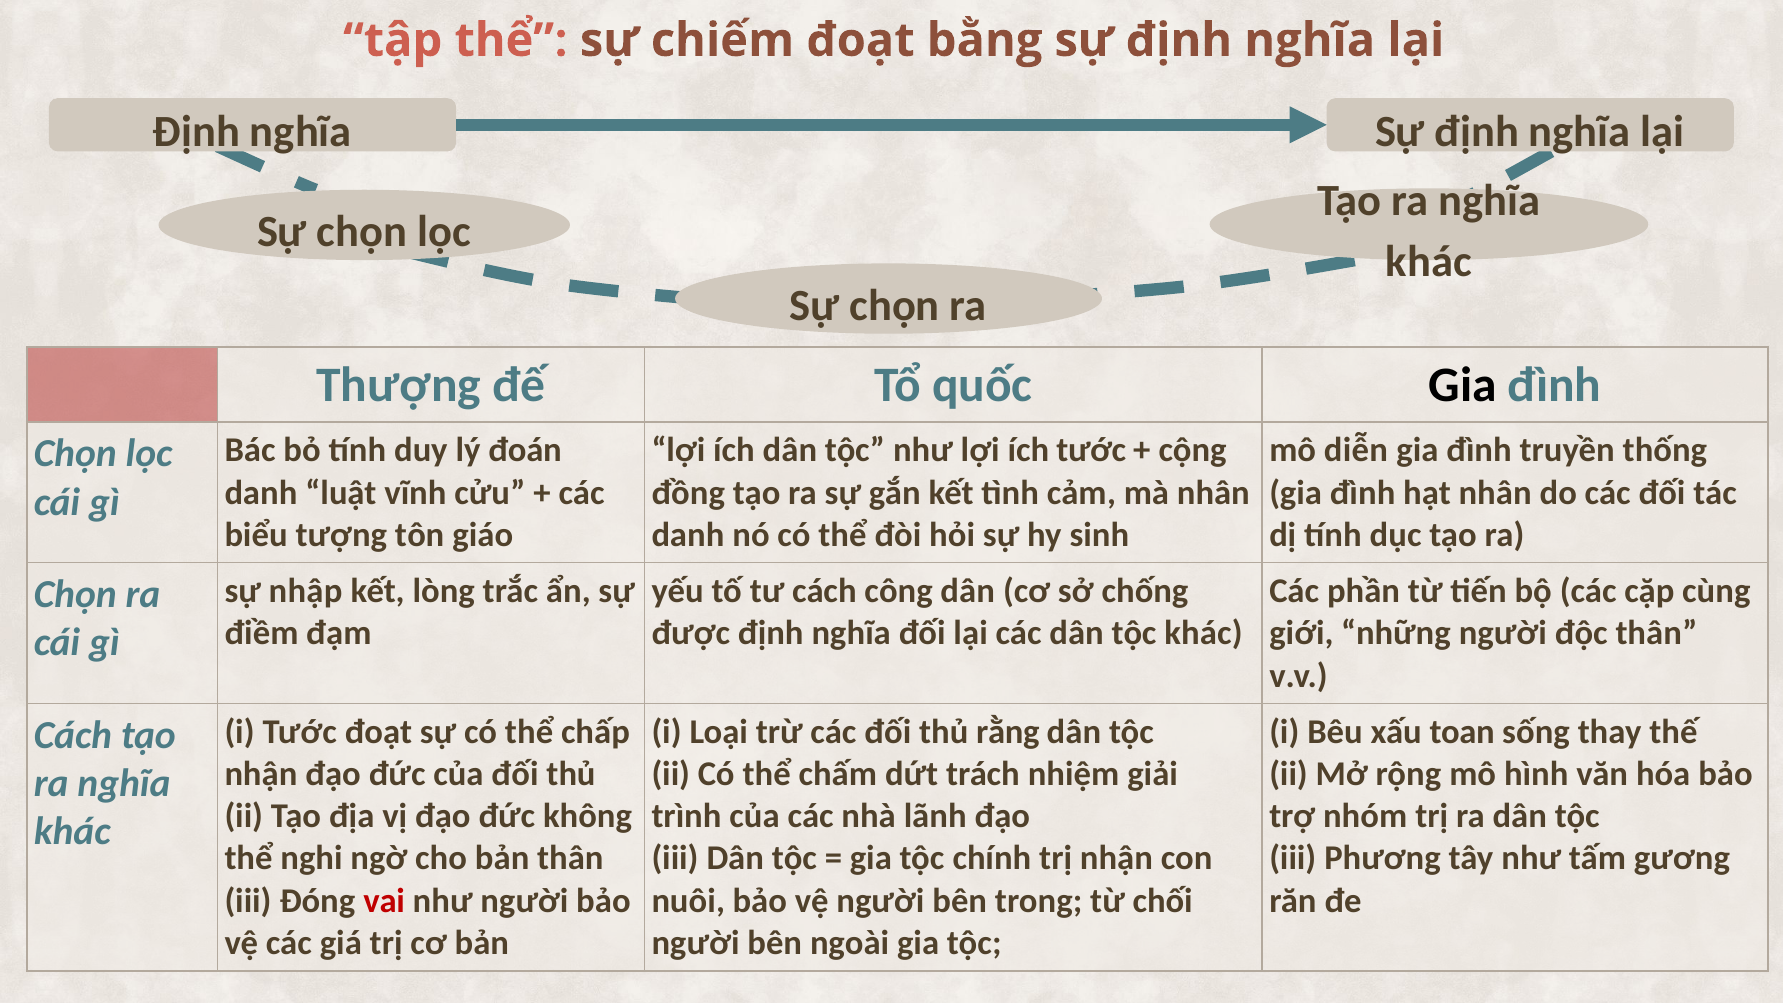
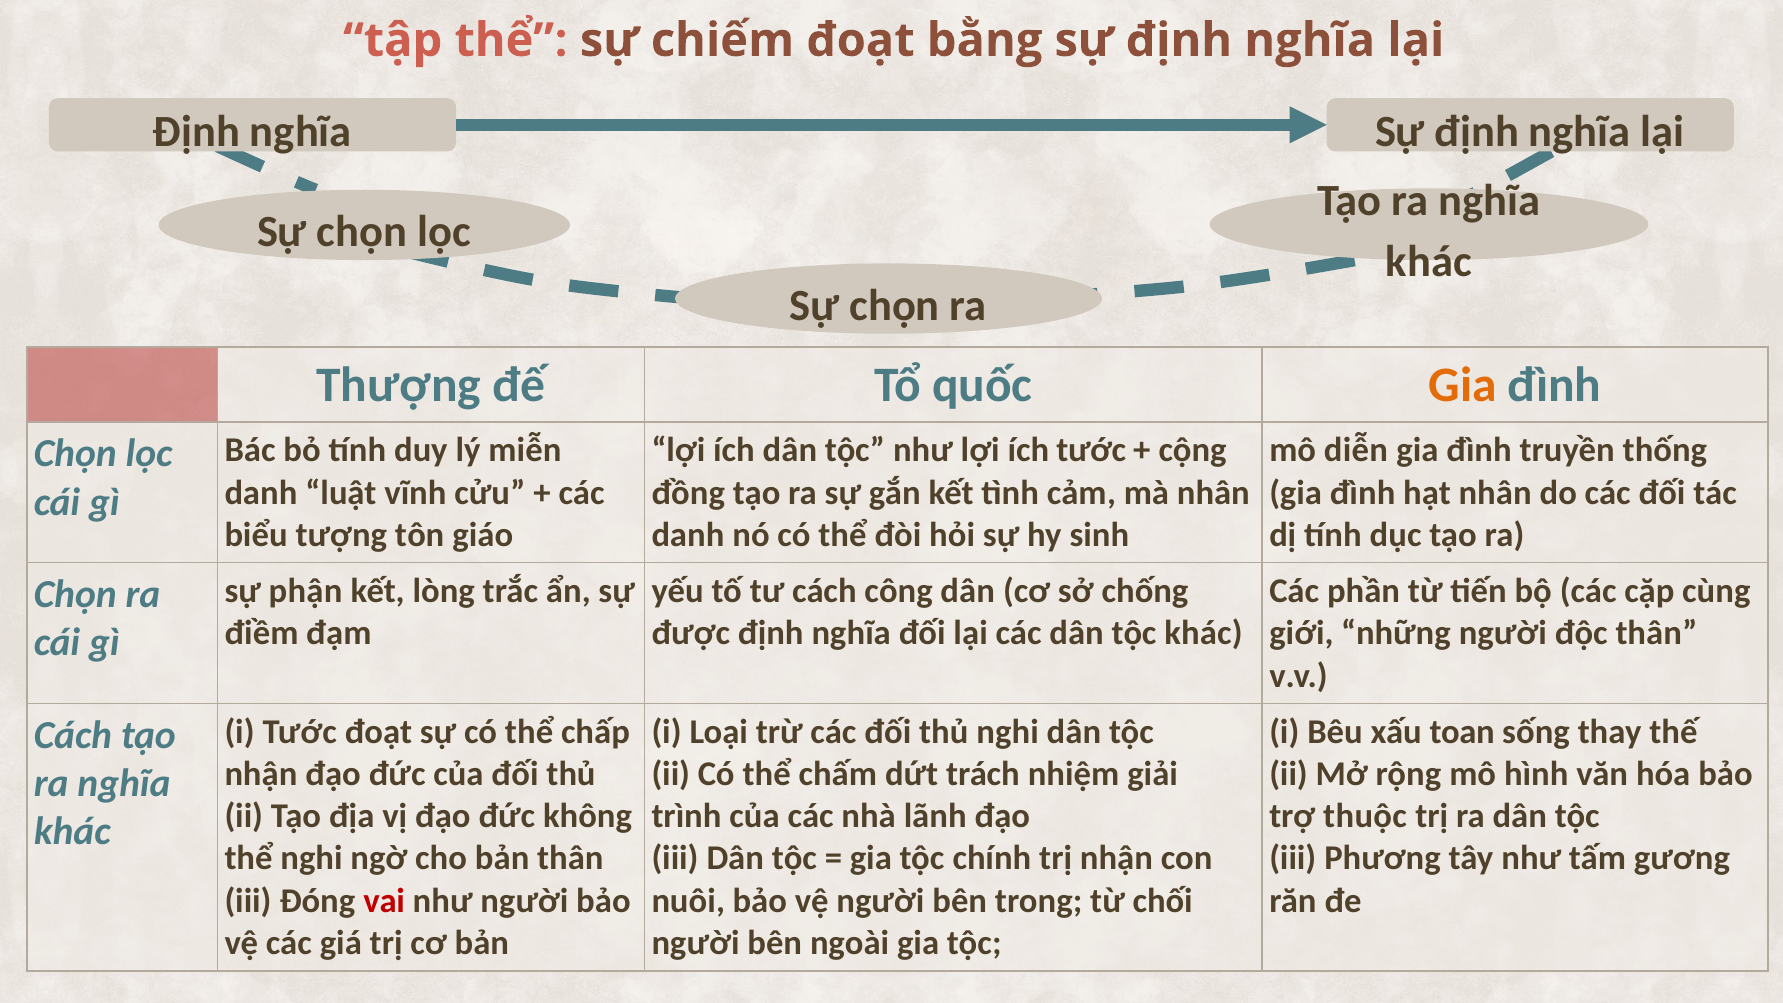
Gia at (1463, 385) colour: black -> orange
đoán: đoán -> miễn
nhập: nhập -> phận
thủ rằng: rằng -> nghi
nhóm: nhóm -> thuộc
